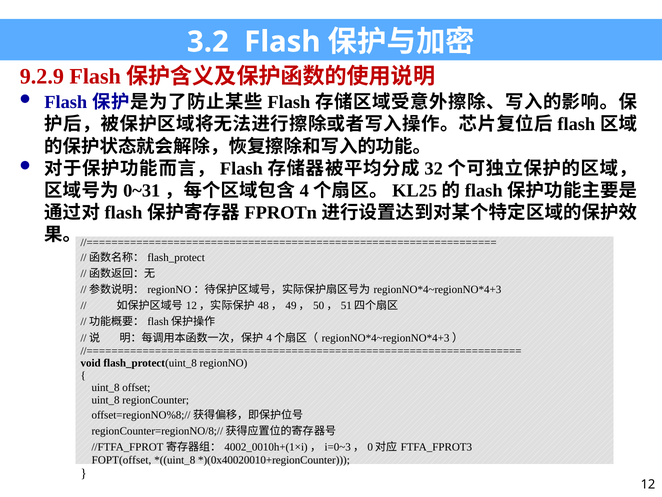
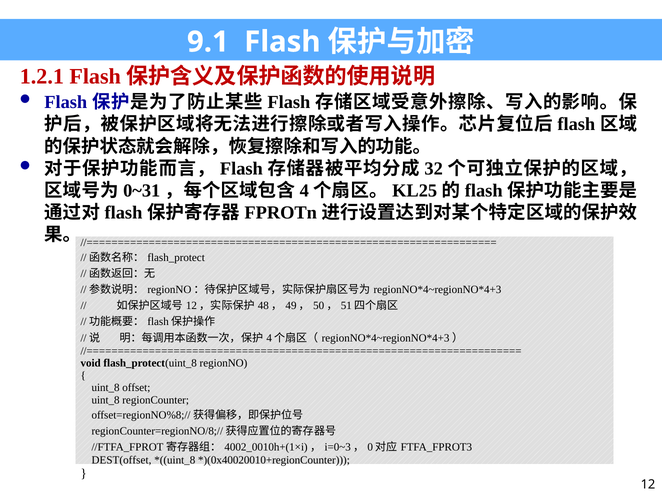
3.2: 3.2 -> 9.1
9.2.9: 9.2.9 -> 1.2.1
FOPT(offset: FOPT(offset -> DEST(offset
